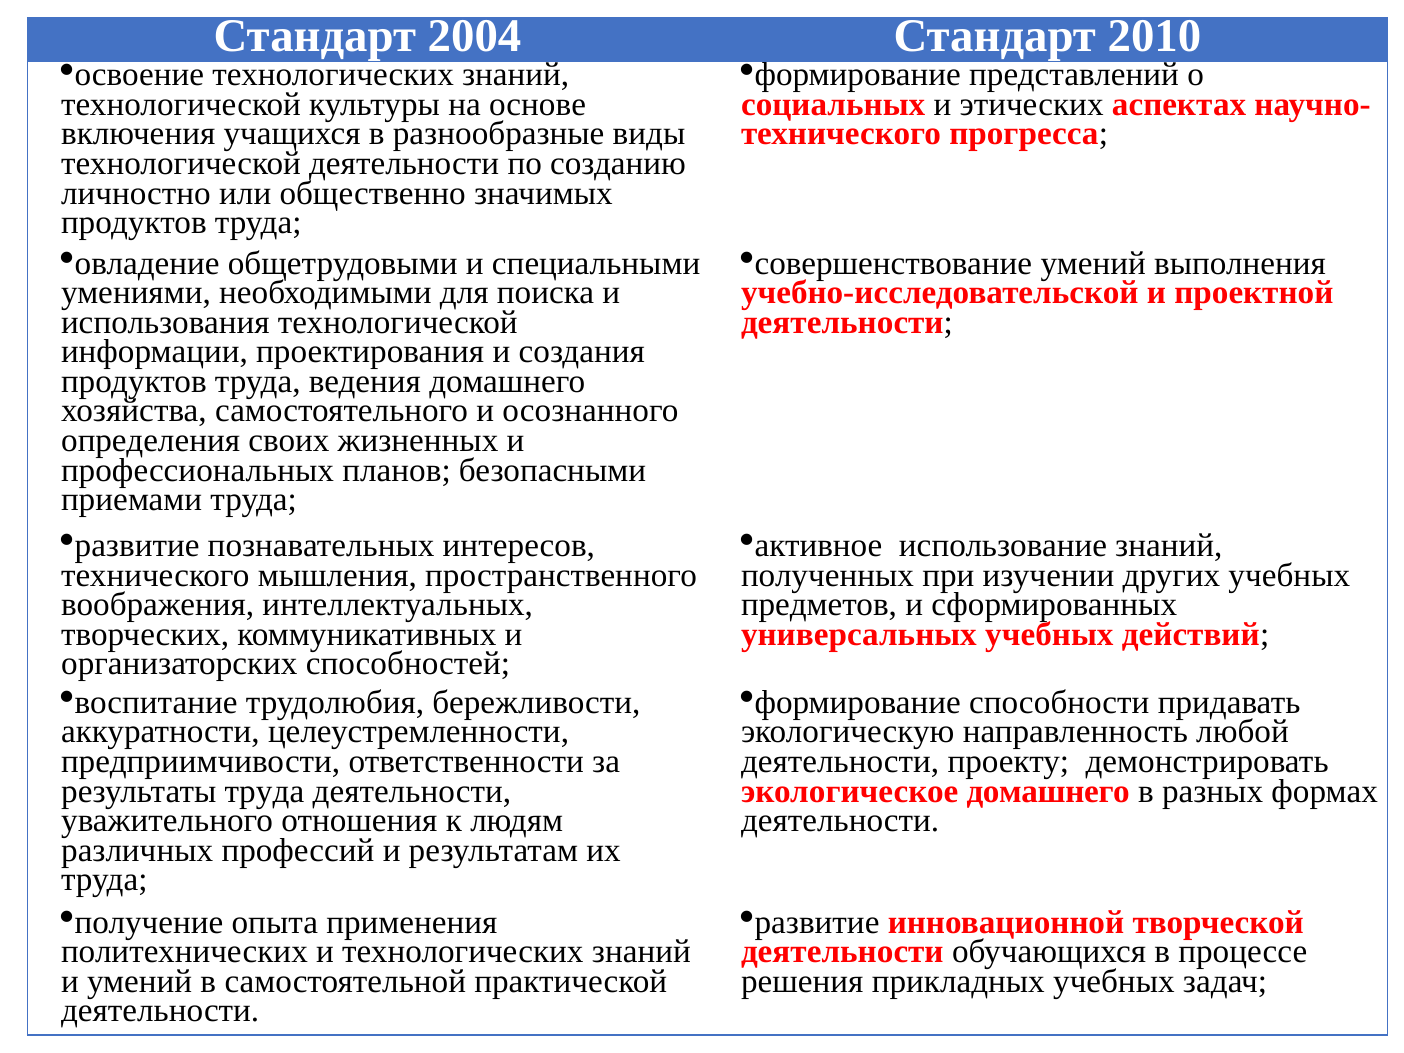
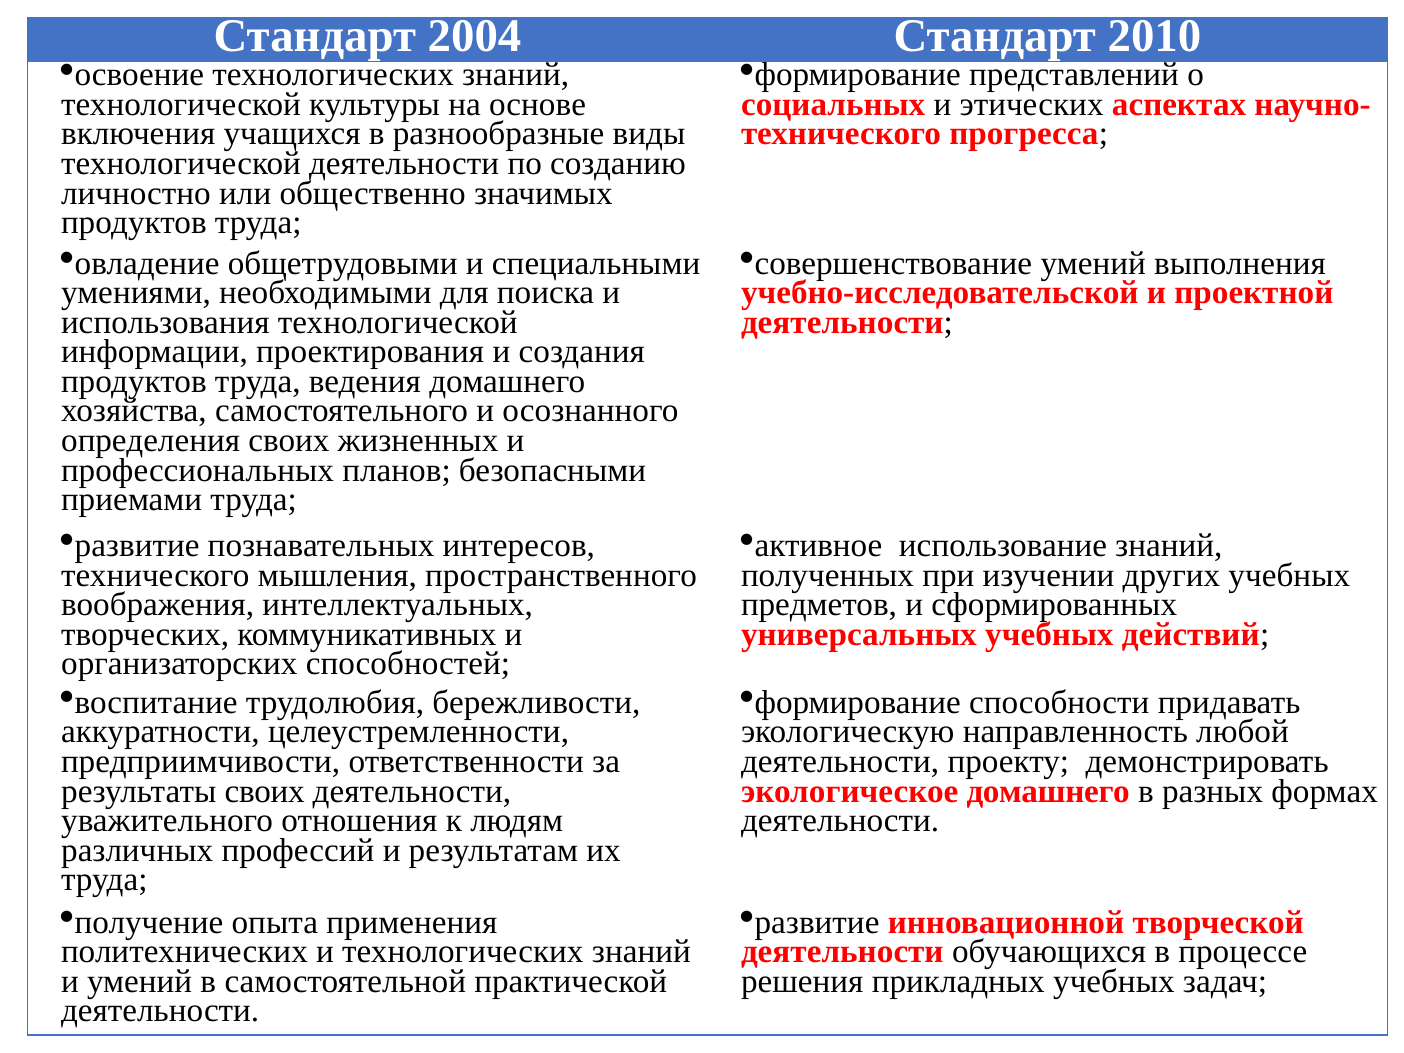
результаты труда: труда -> своих
